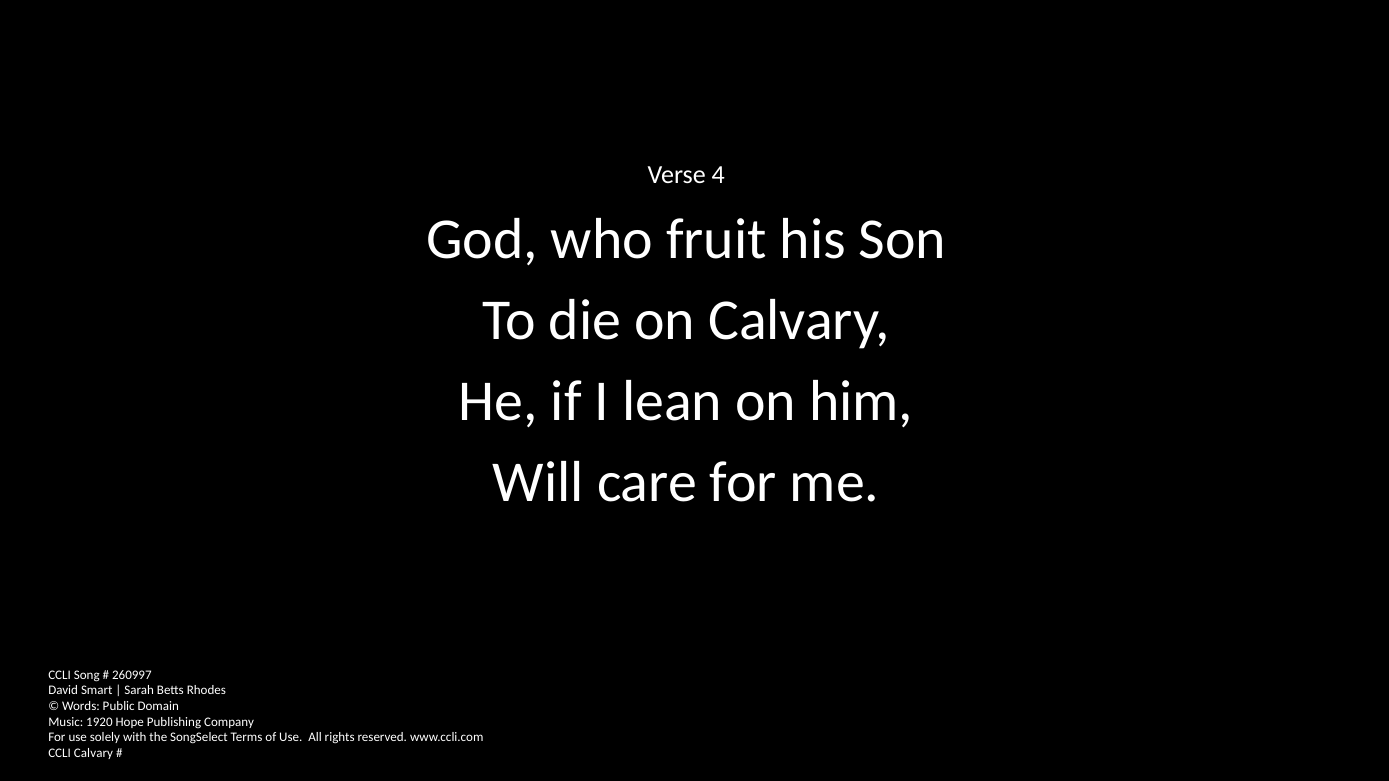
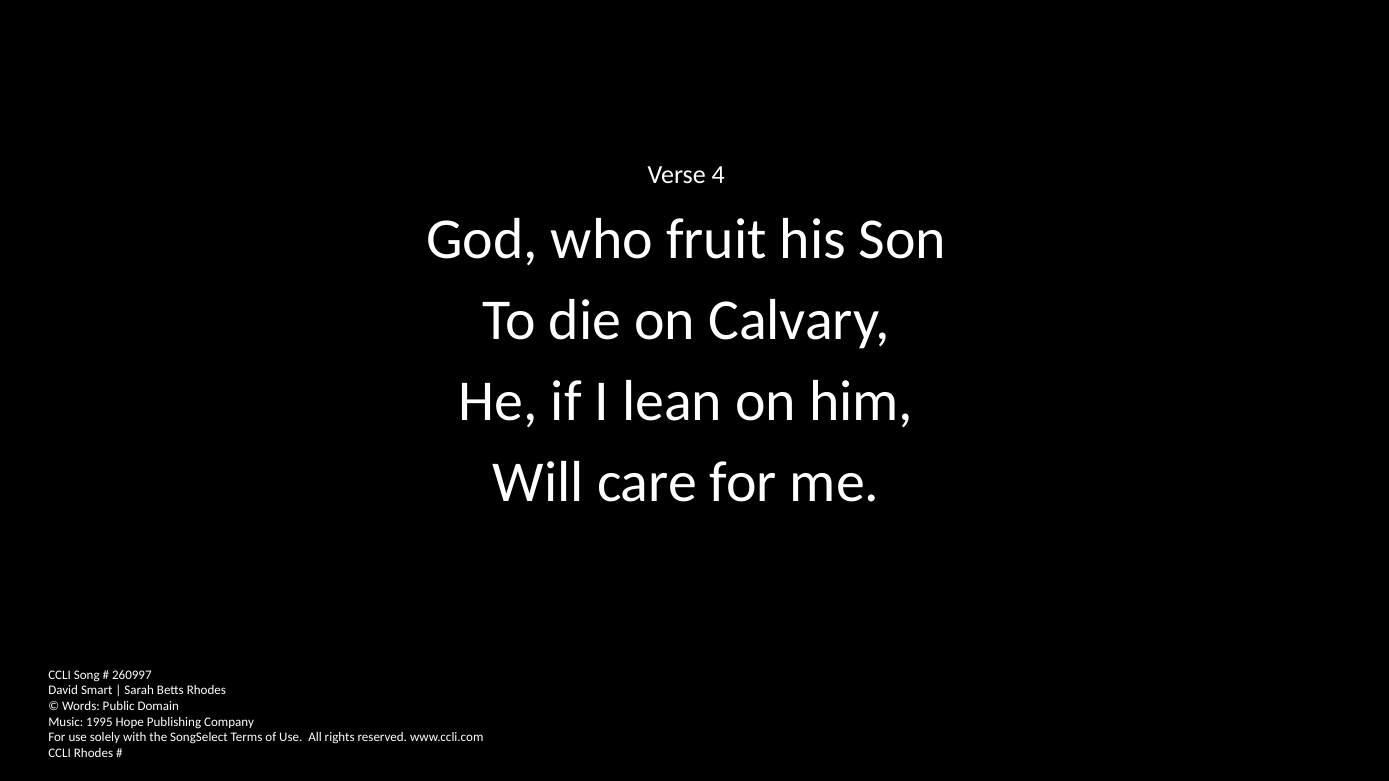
1920: 1920 -> 1995
CCLI Calvary: Calvary -> Rhodes
